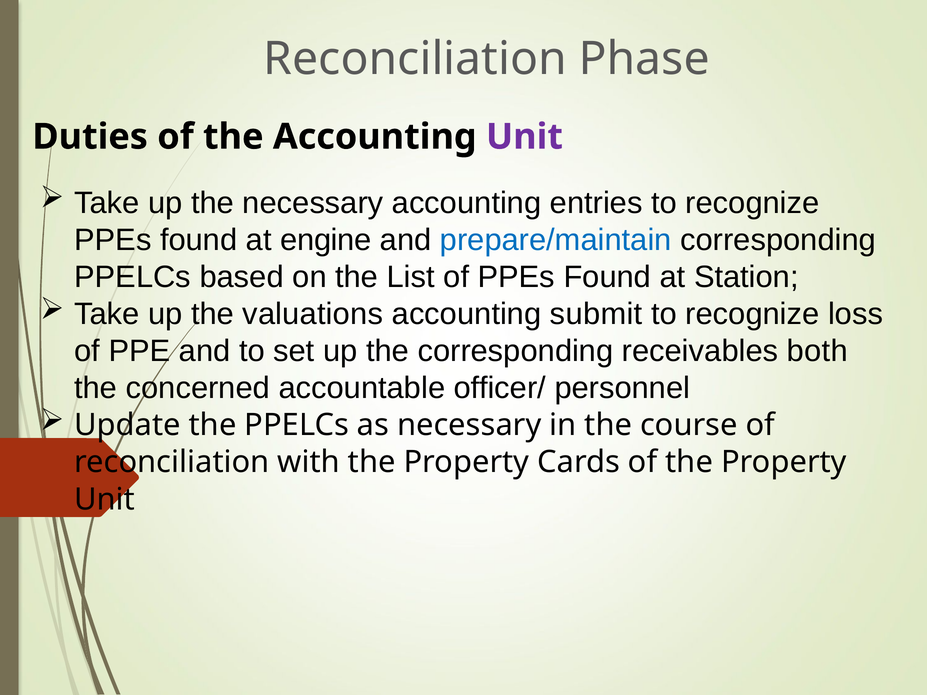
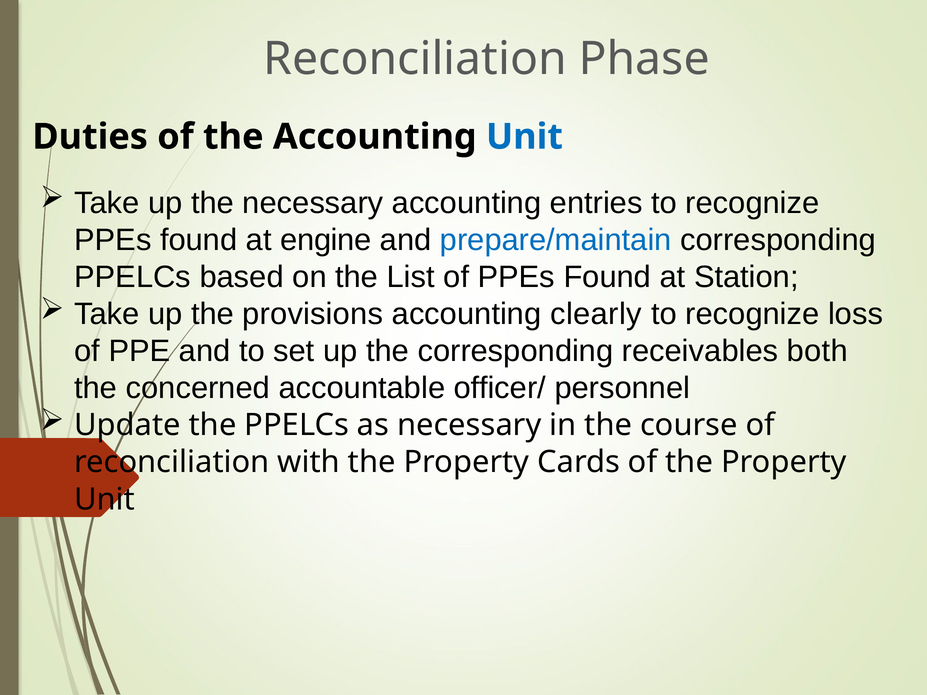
Unit at (524, 137) colour: purple -> blue
valuations: valuations -> provisions
submit: submit -> clearly
